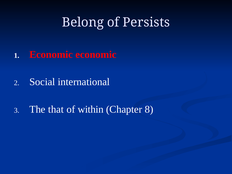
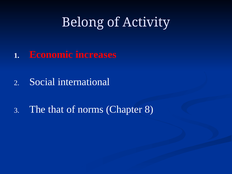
Persists: Persists -> Activity
Economic economic: economic -> increases
within: within -> norms
